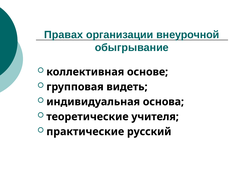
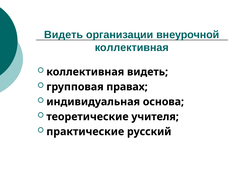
Правах at (64, 35): Правах -> Видеть
обыгрывание at (132, 48): обыгрывание -> коллективная
коллективная основе: основе -> видеть
видеть: видеть -> правах
